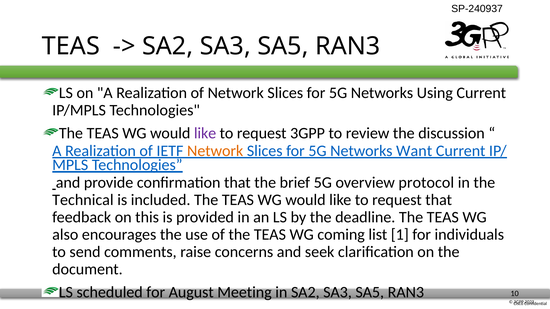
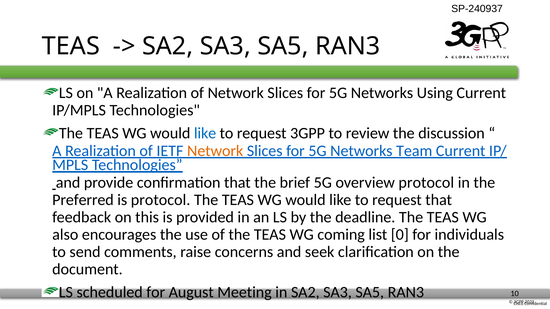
like at (205, 133) colour: purple -> blue
Want: Want -> Team
Technical: Technical -> Preferred
is included: included -> protocol
1: 1 -> 0
